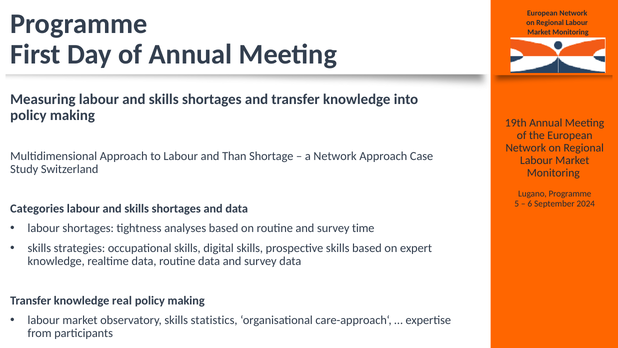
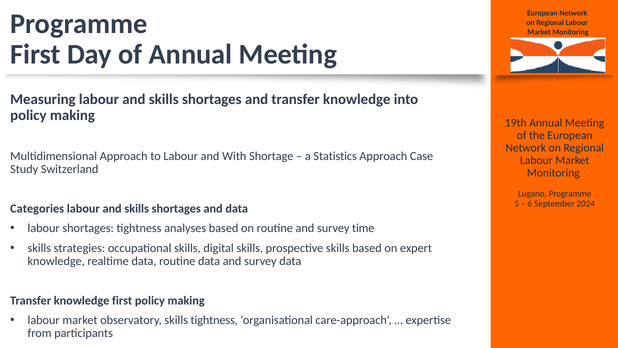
Than: Than -> With
a Network: Network -> Statistics
knowledge real: real -> first
skills statistics: statistics -> tightness
